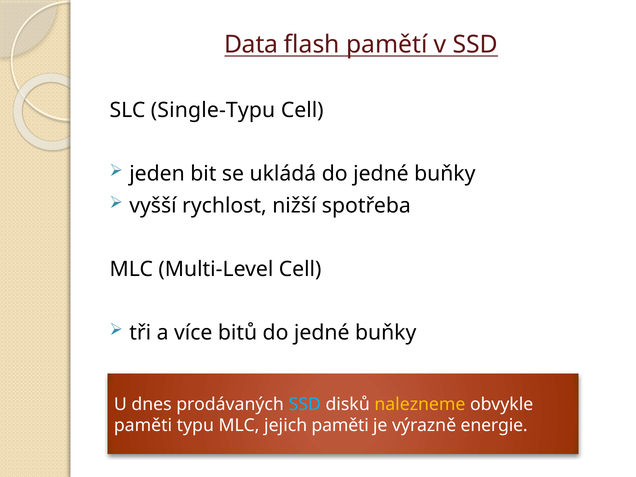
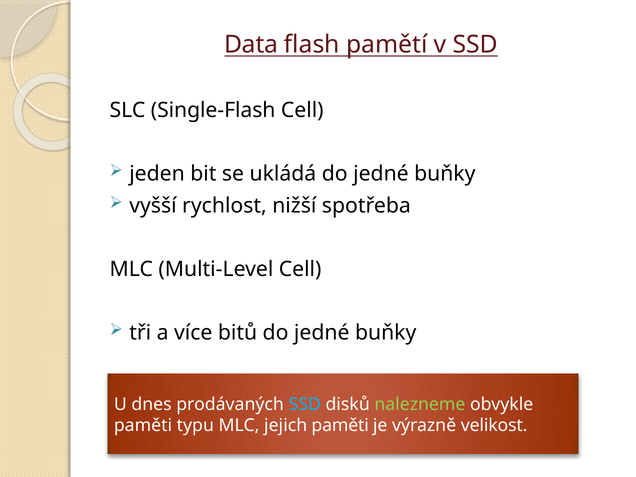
Single-Typu: Single-Typu -> Single-Flash
nalezneme colour: yellow -> light green
energie: energie -> velikost
